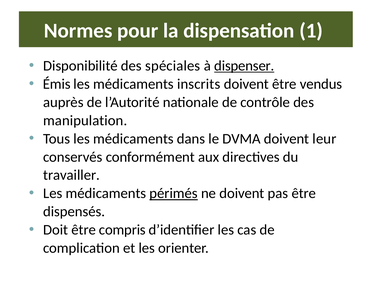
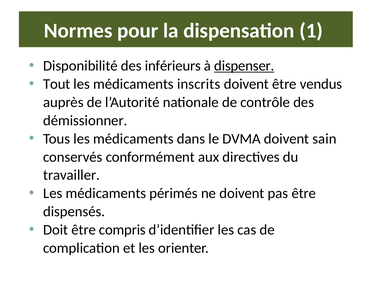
spéciales: spéciales -> inférieurs
Émis: Émis -> Tout
manipulation: manipulation -> démissionner
leur: leur -> sain
périmés underline: present -> none
